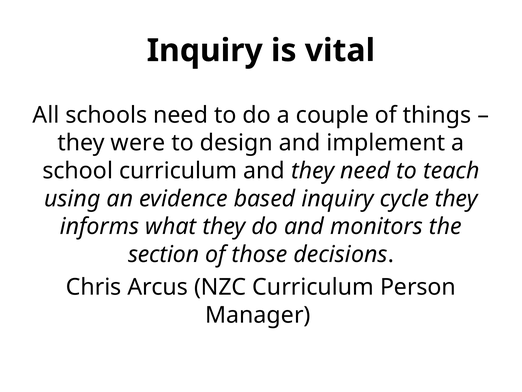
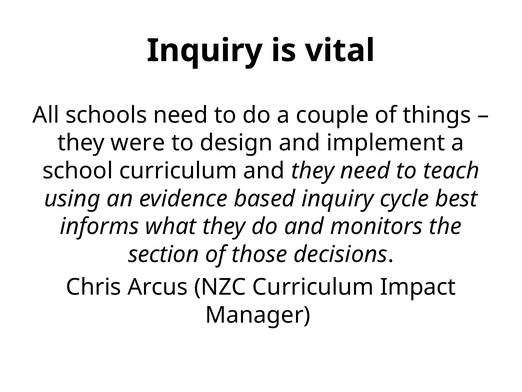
cycle they: they -> best
Person: Person -> Impact
